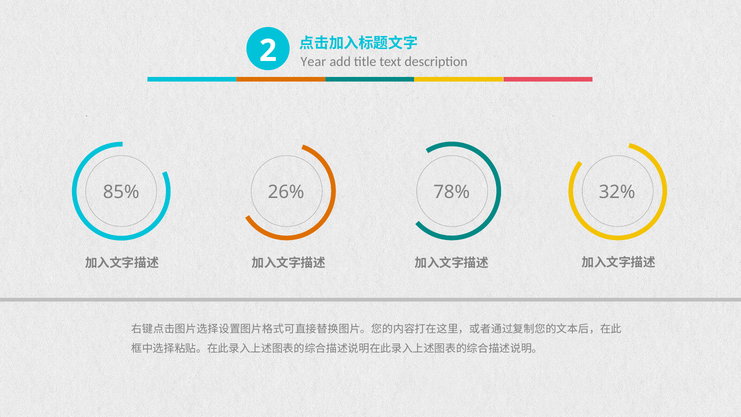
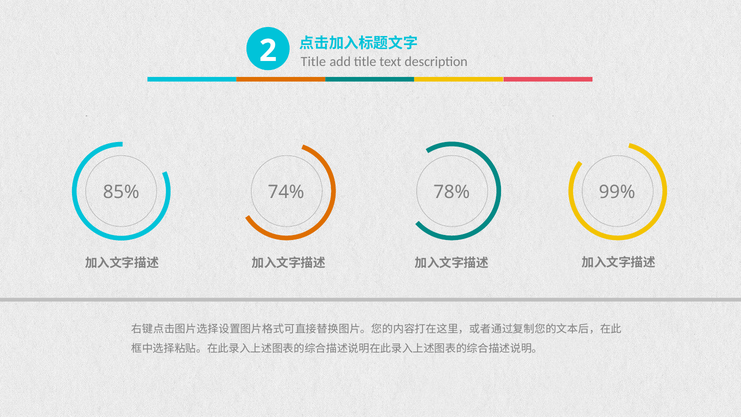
Year at (313, 62): Year -> Title
26%: 26% -> 74%
32%: 32% -> 99%
